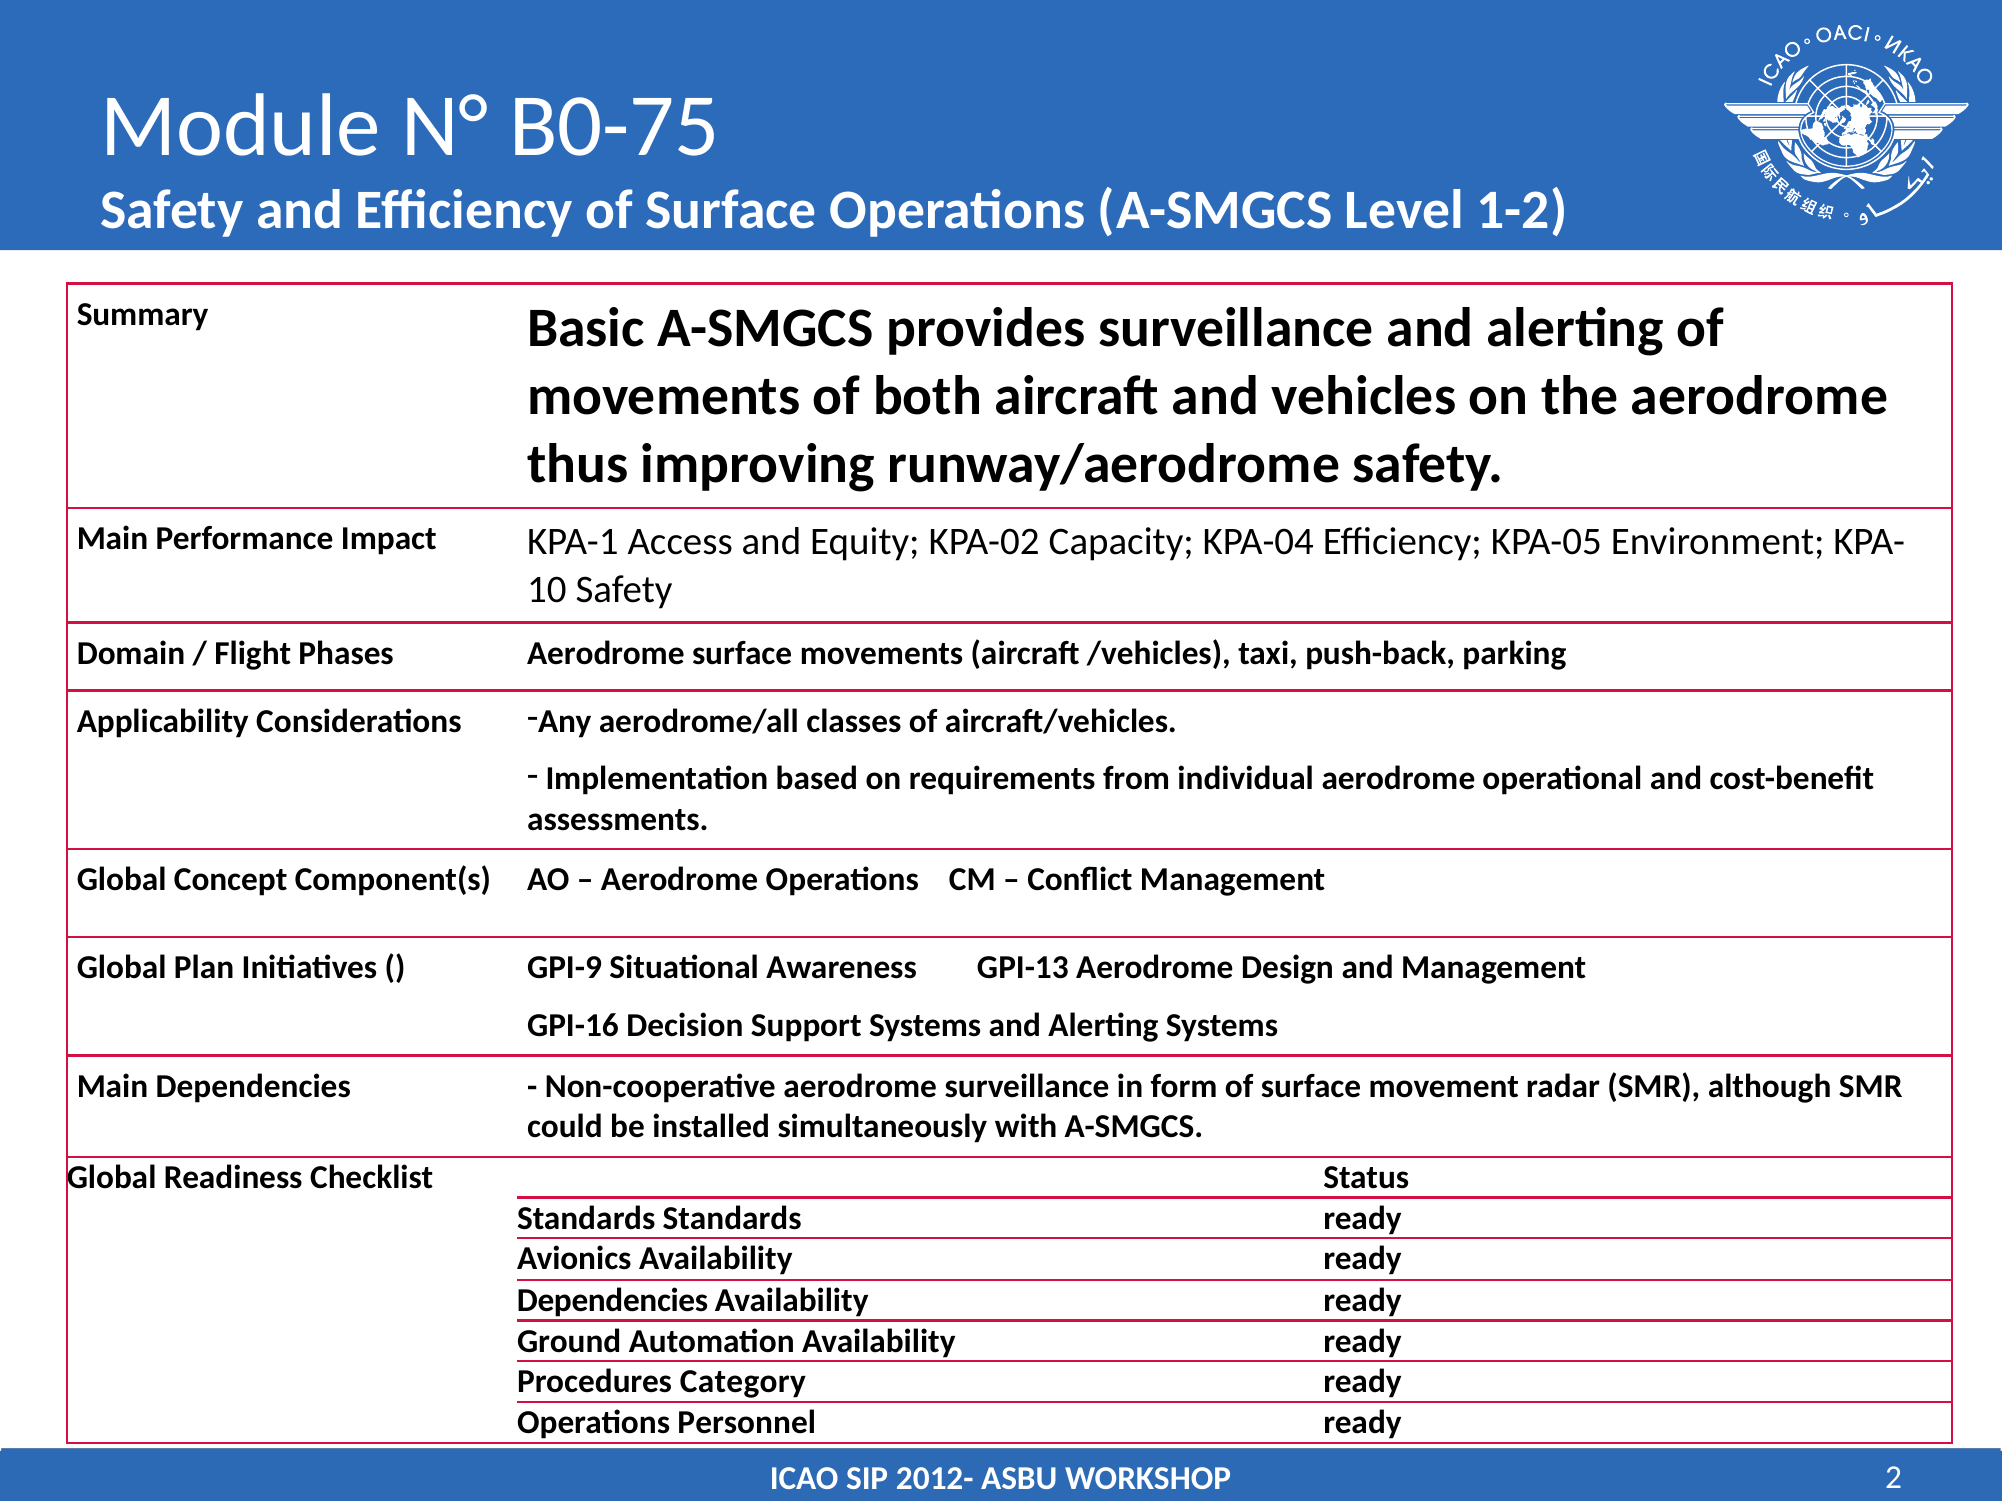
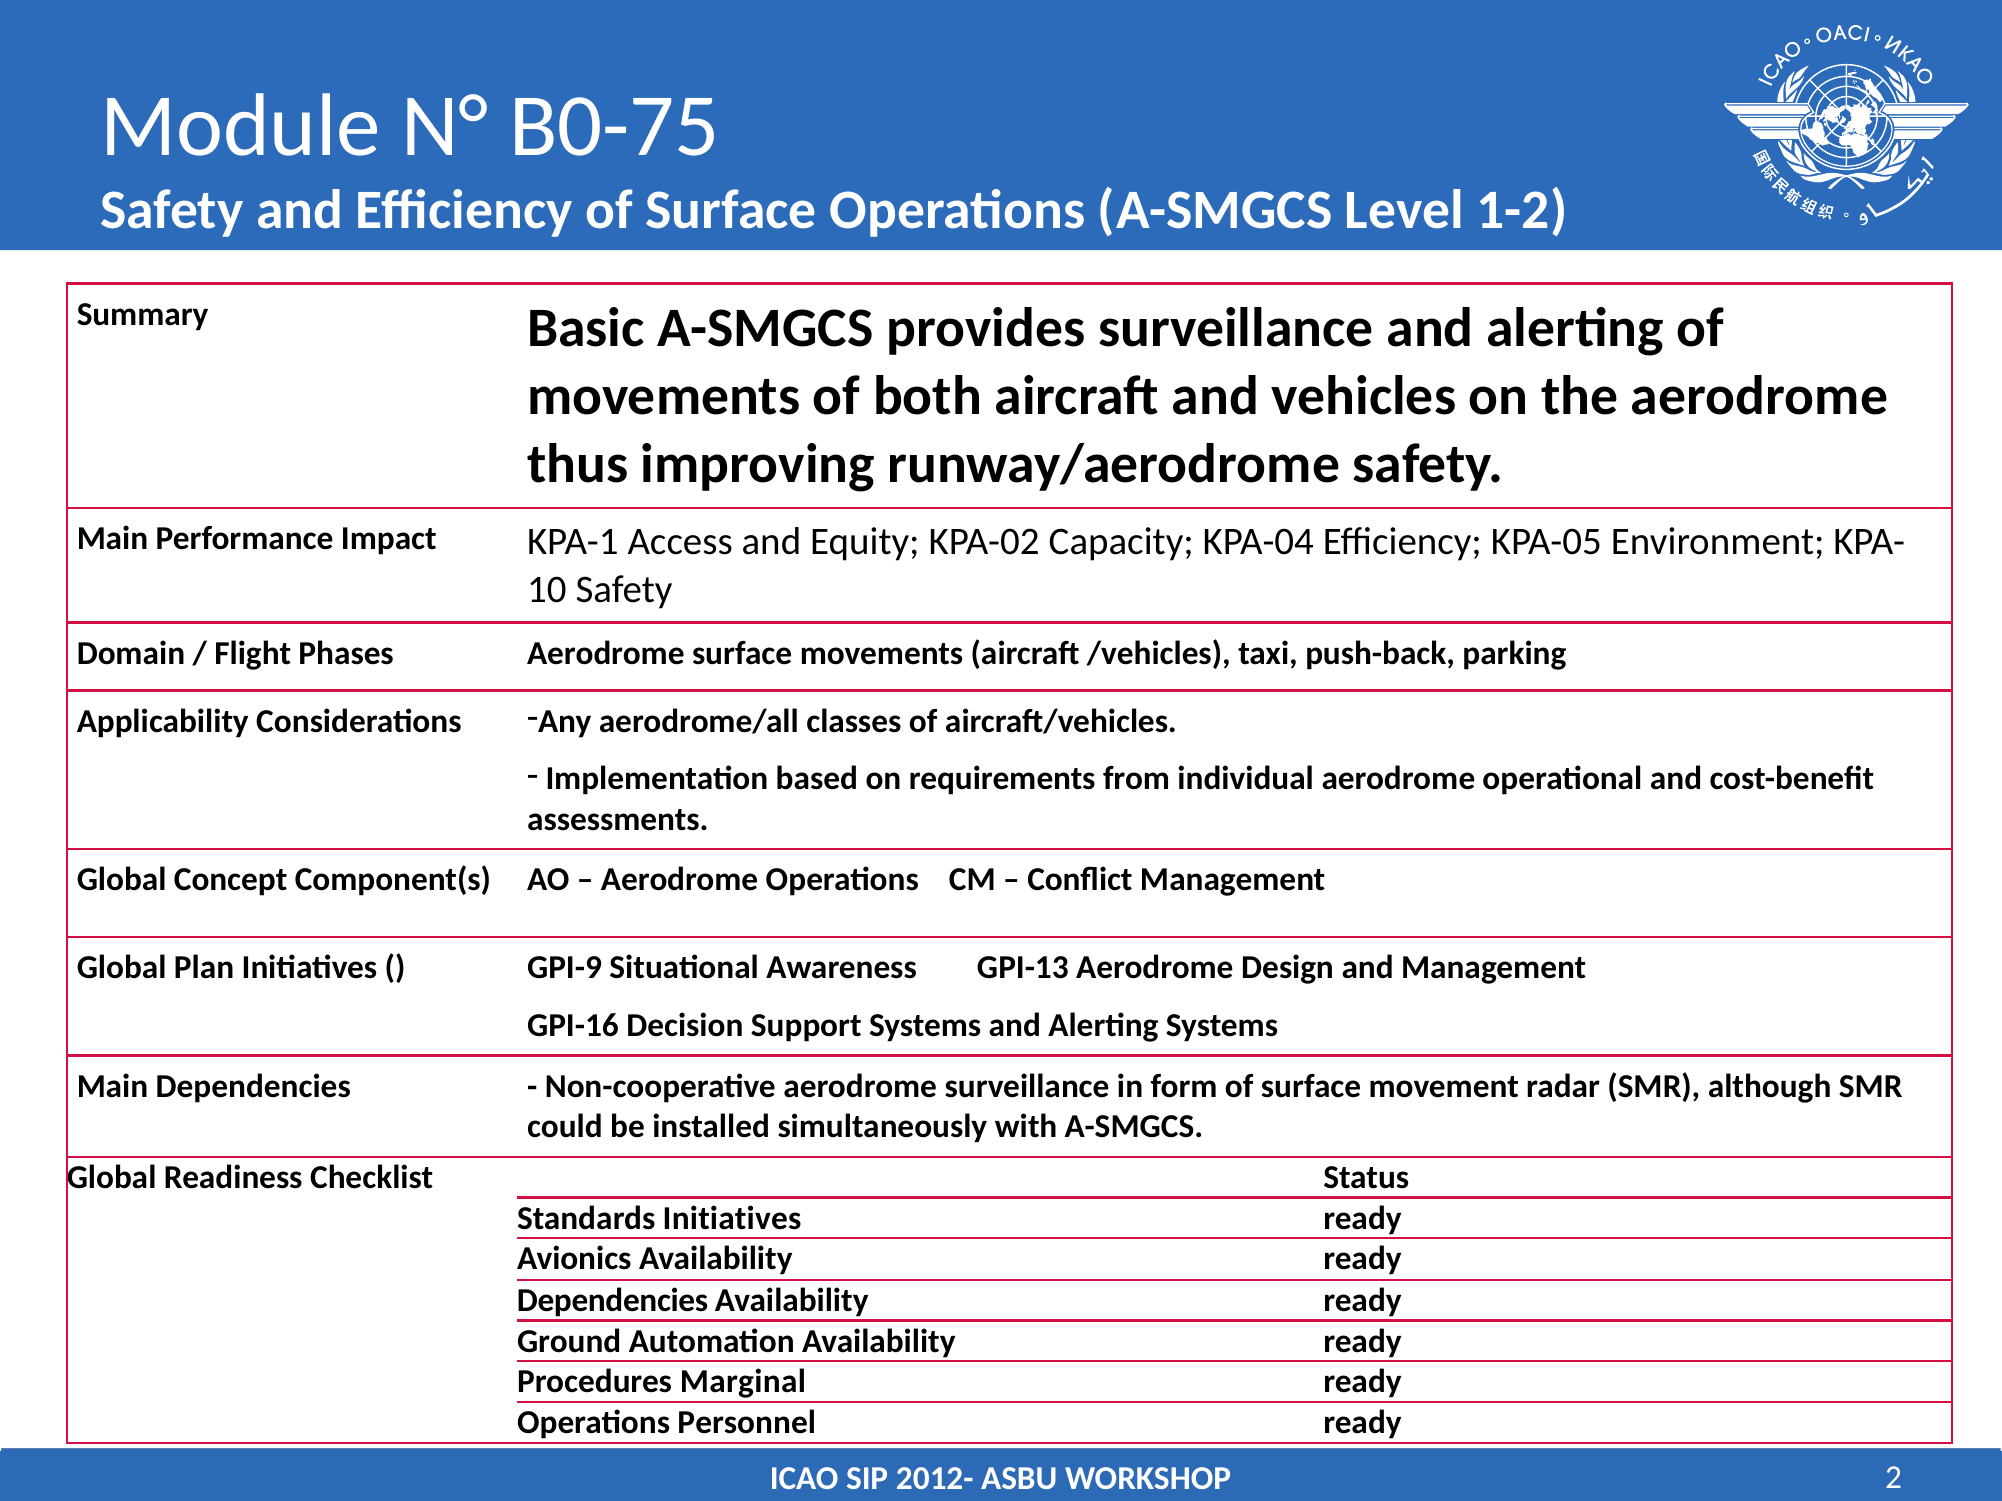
Standards Standards: Standards -> Initiatives
Category: Category -> Marginal
